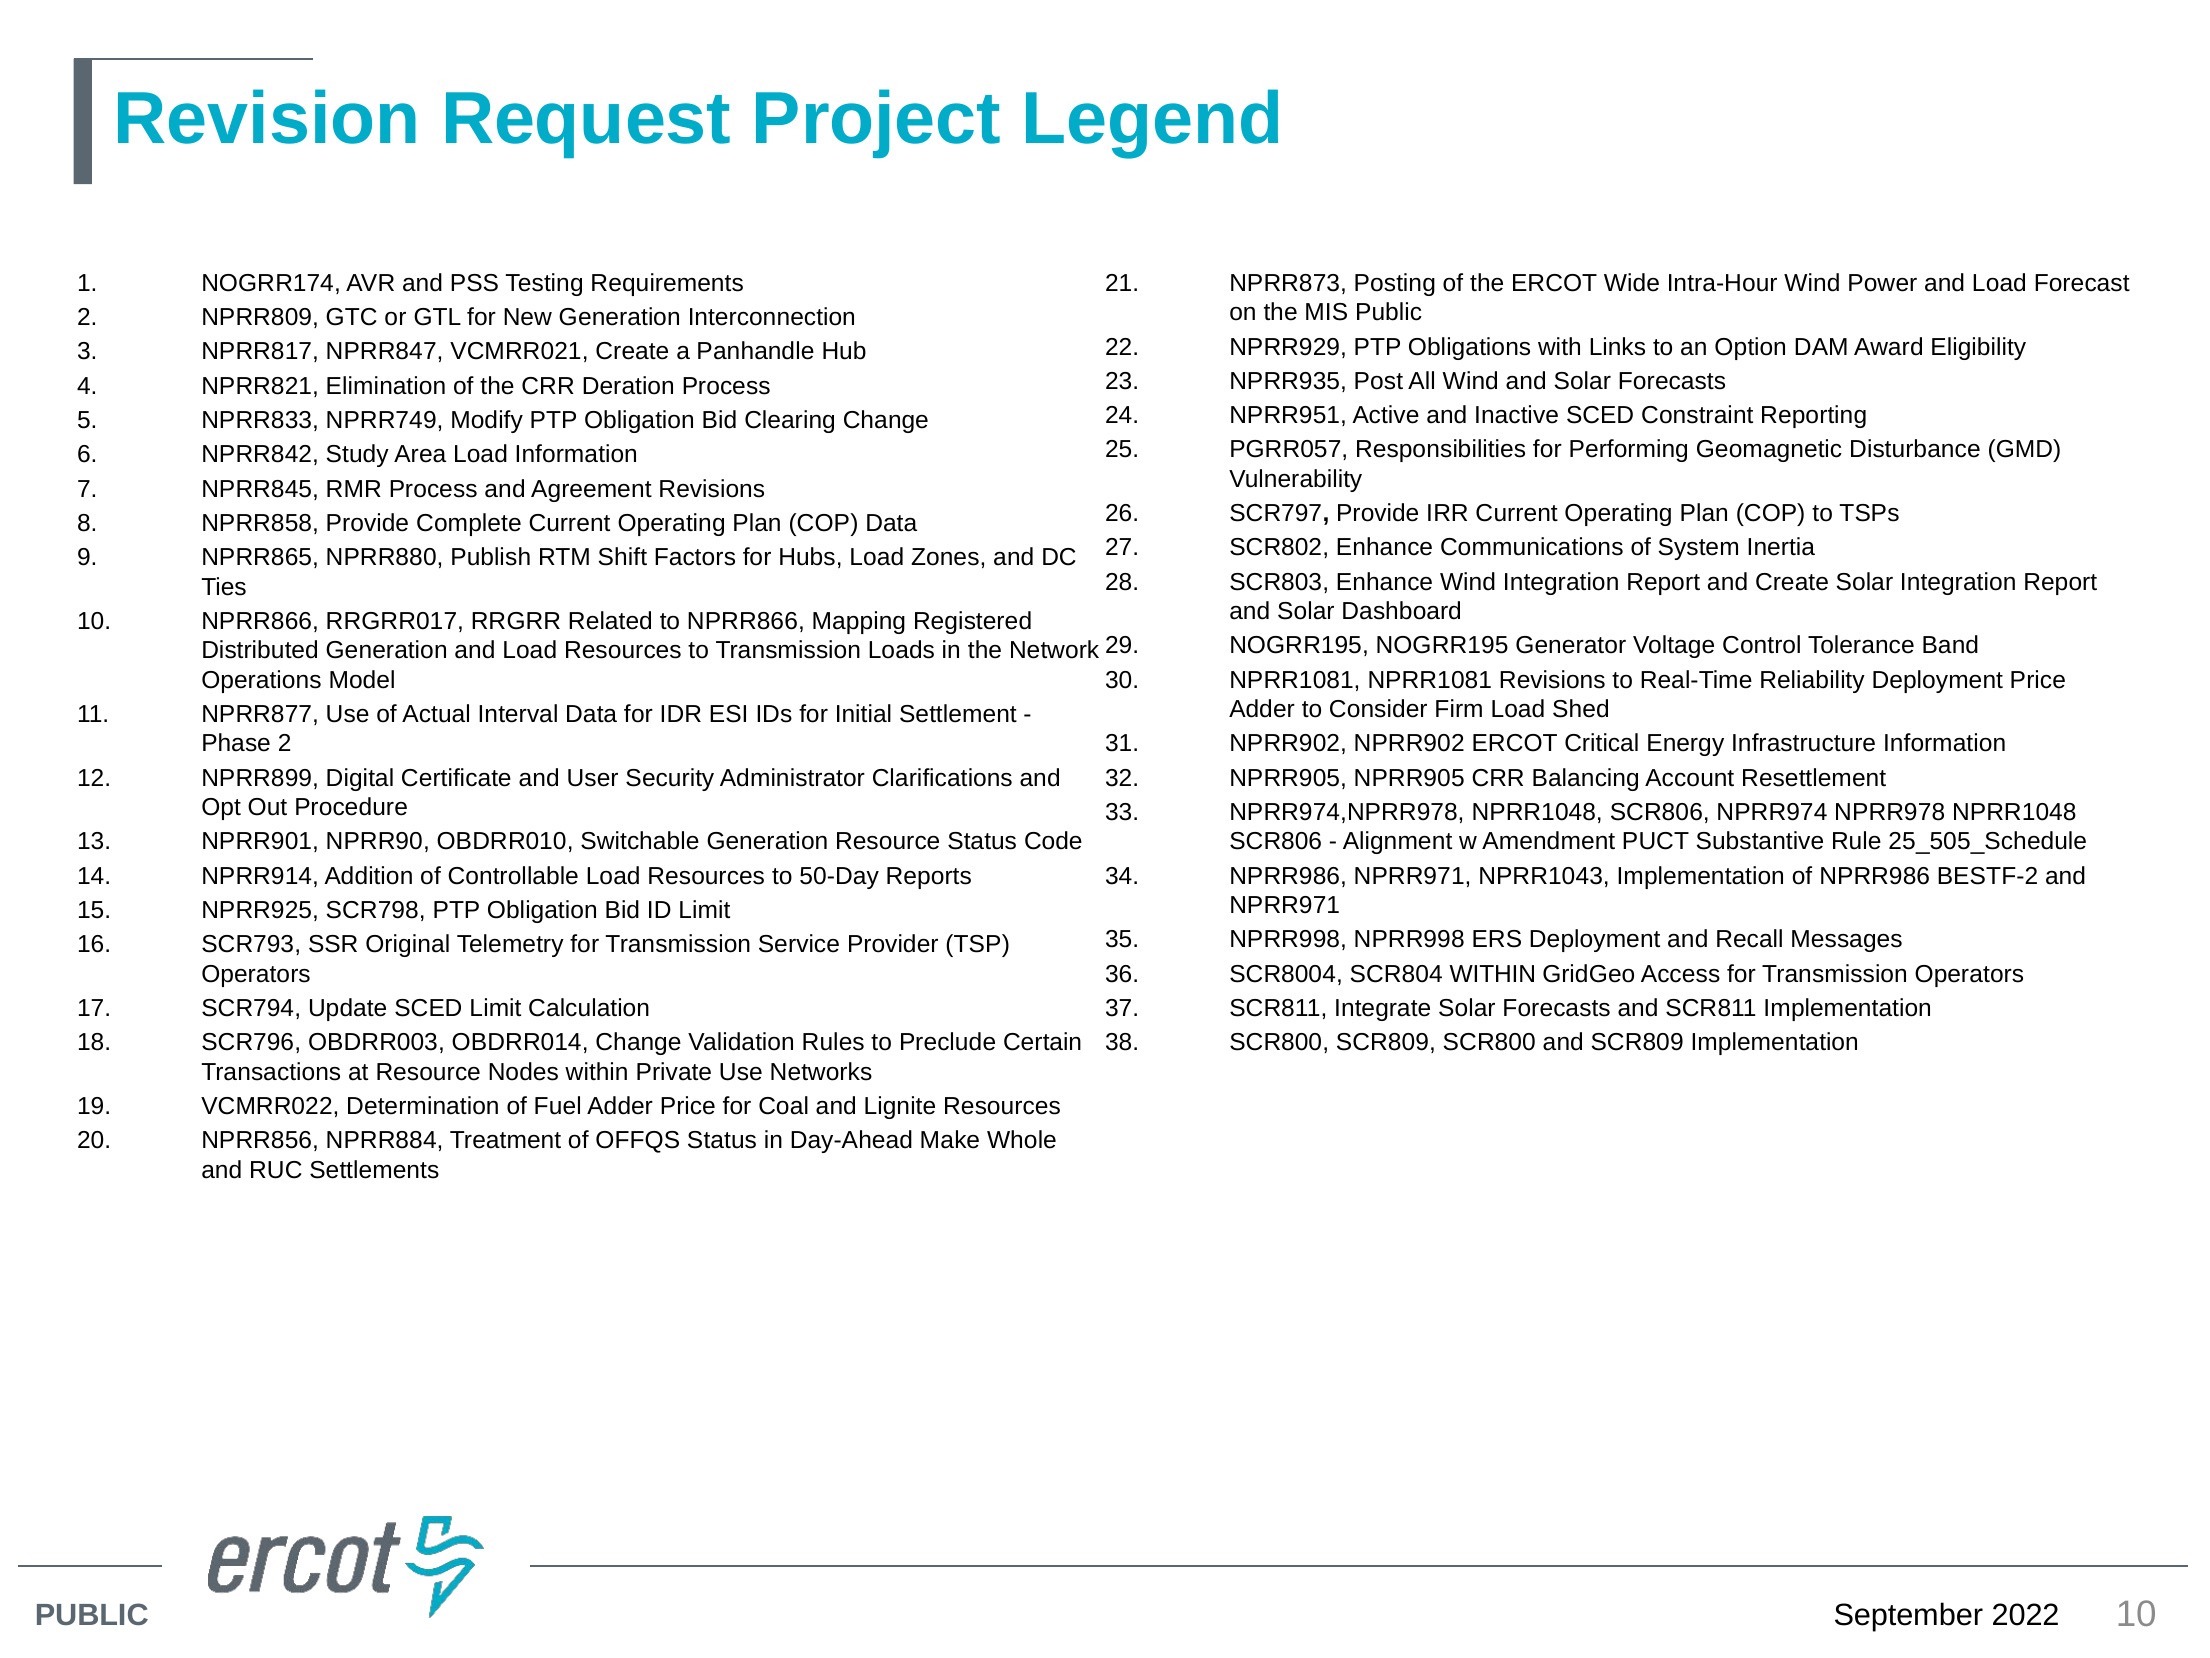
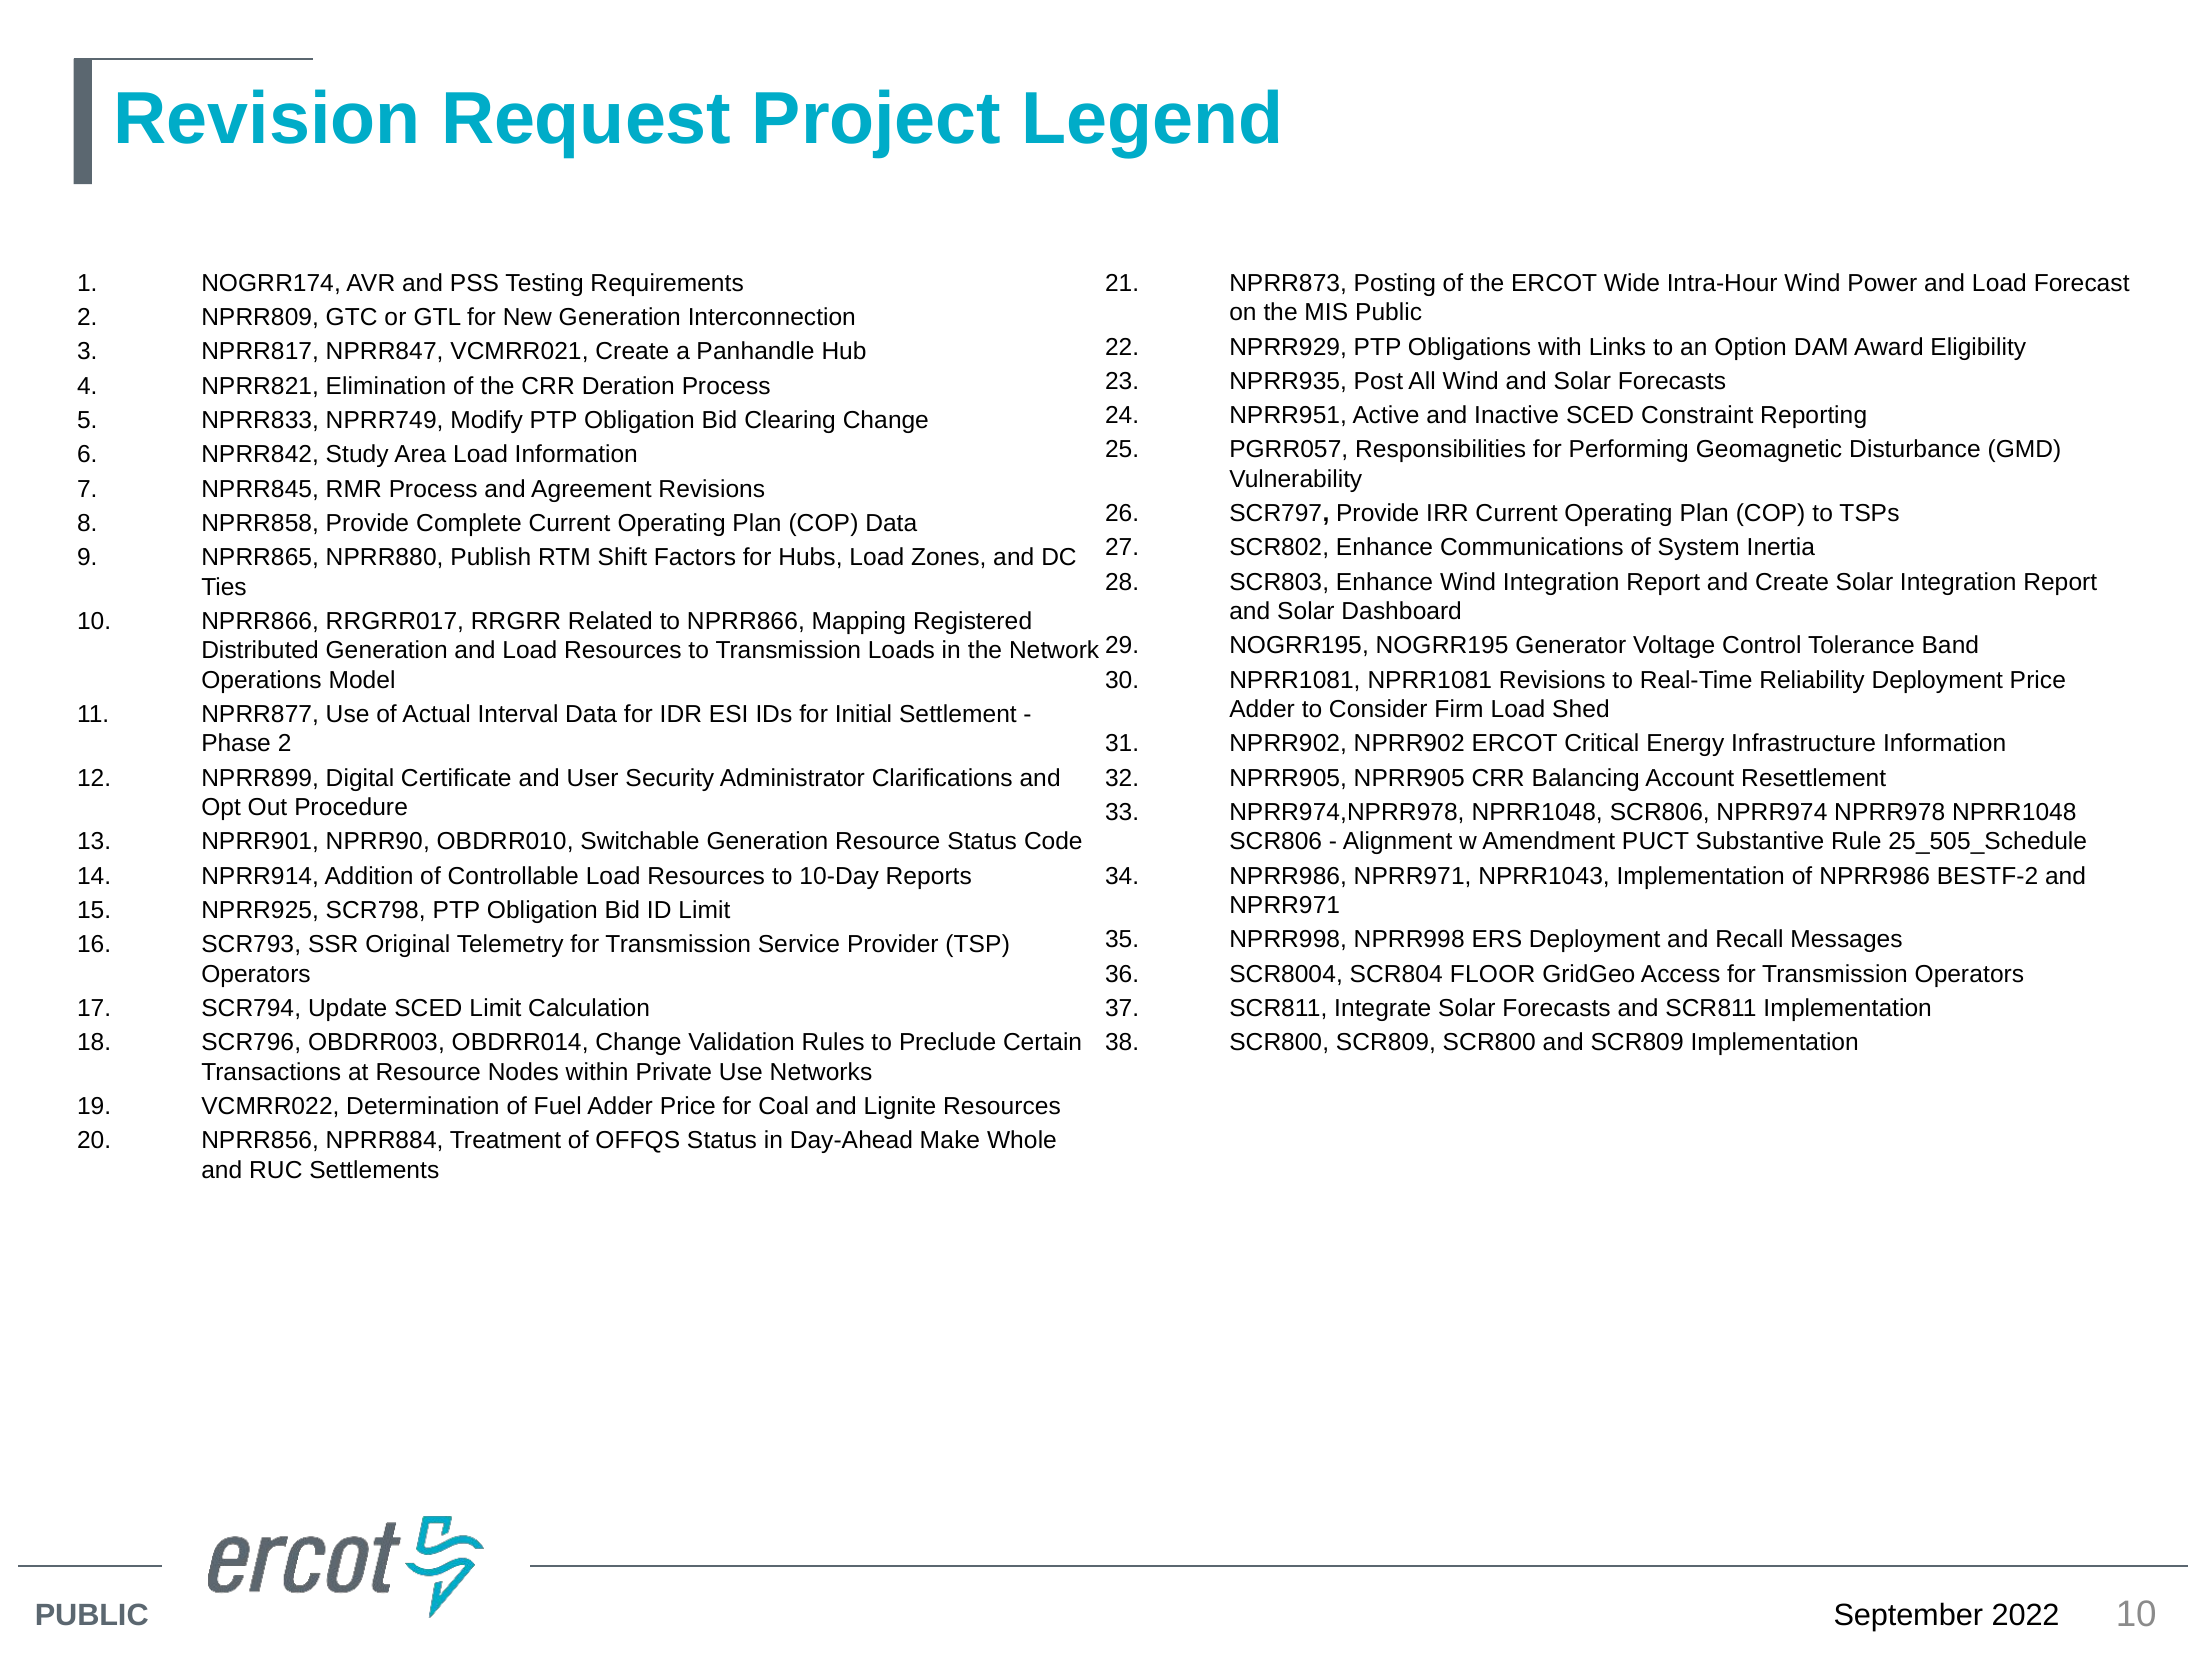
50-Day: 50-Day -> 10-Day
SCR804 WITHIN: WITHIN -> FLOOR
